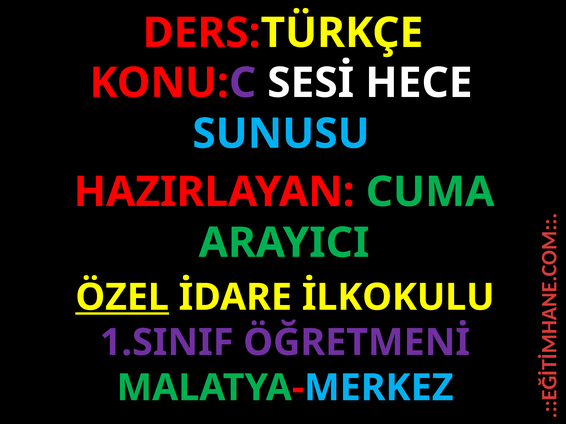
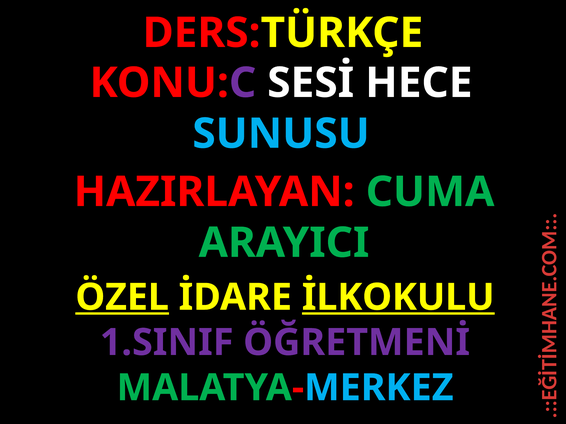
İLKOKULU underline: none -> present
